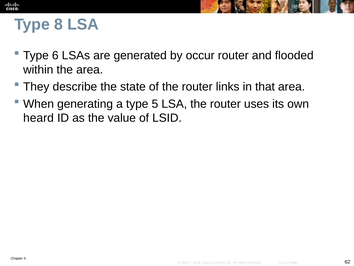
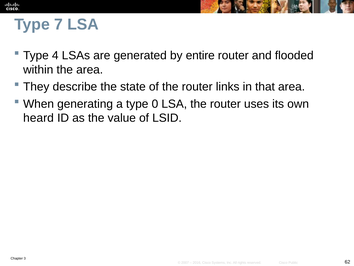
8: 8 -> 7
6: 6 -> 4
occur: occur -> entire
5: 5 -> 0
